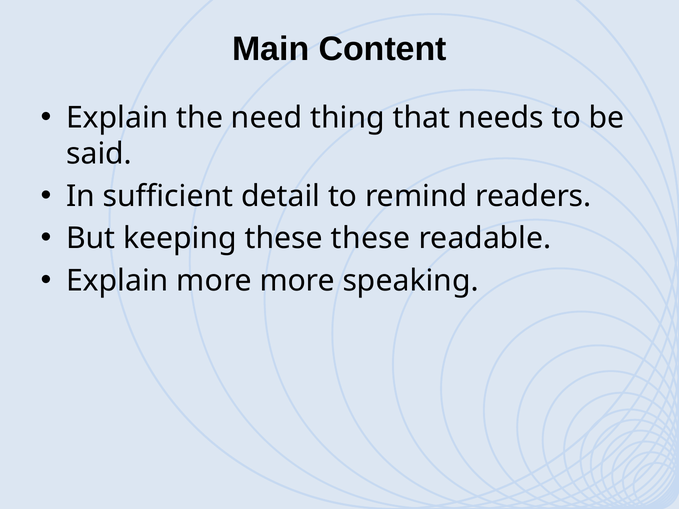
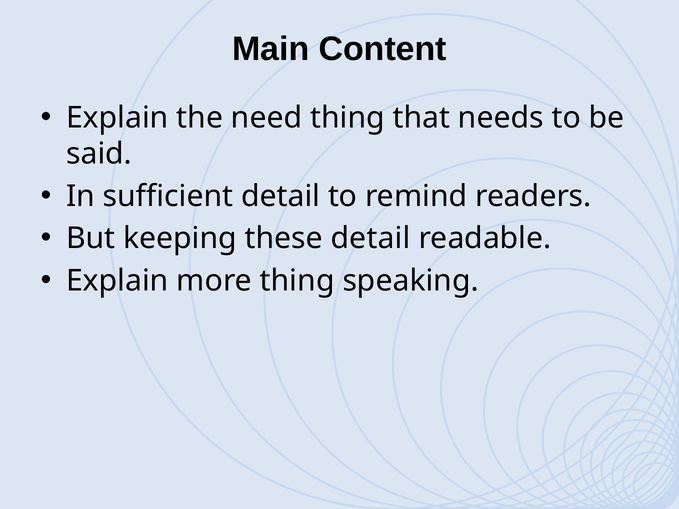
these these: these -> detail
more more: more -> thing
